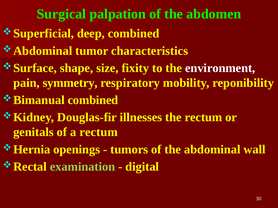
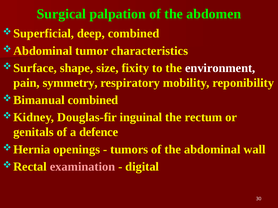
illnesses: illnesses -> inguinal
a rectum: rectum -> defence
examination colour: light green -> pink
